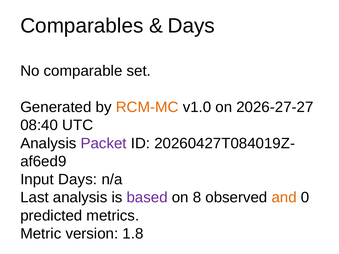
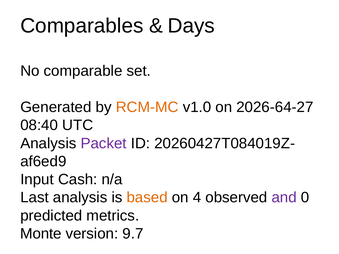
2026-27-27: 2026-27-27 -> 2026-64-27
Input Days: Days -> Cash
based colour: purple -> orange
8: 8 -> 4
and colour: orange -> purple
Metric: Metric -> Monte
1.8: 1.8 -> 9.7
